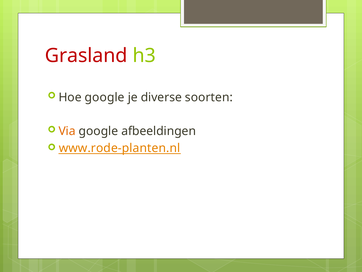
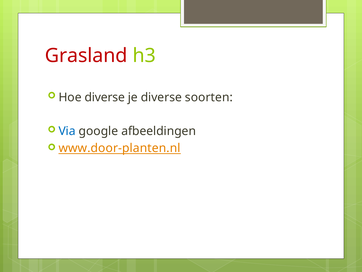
Hoe google: google -> diverse
Via colour: orange -> blue
www.rode-planten.nl: www.rode-planten.nl -> www.door-planten.nl
